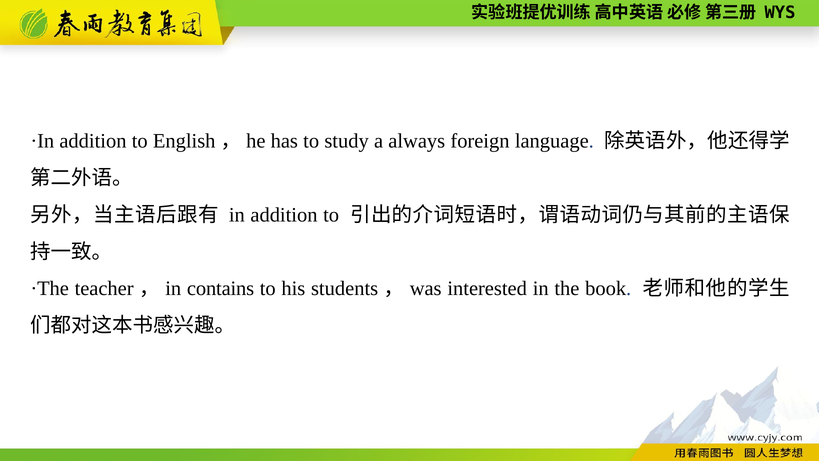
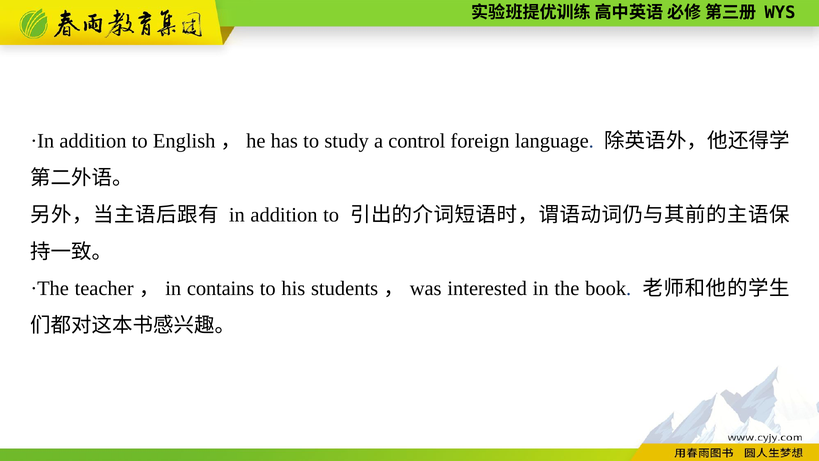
always: always -> control
